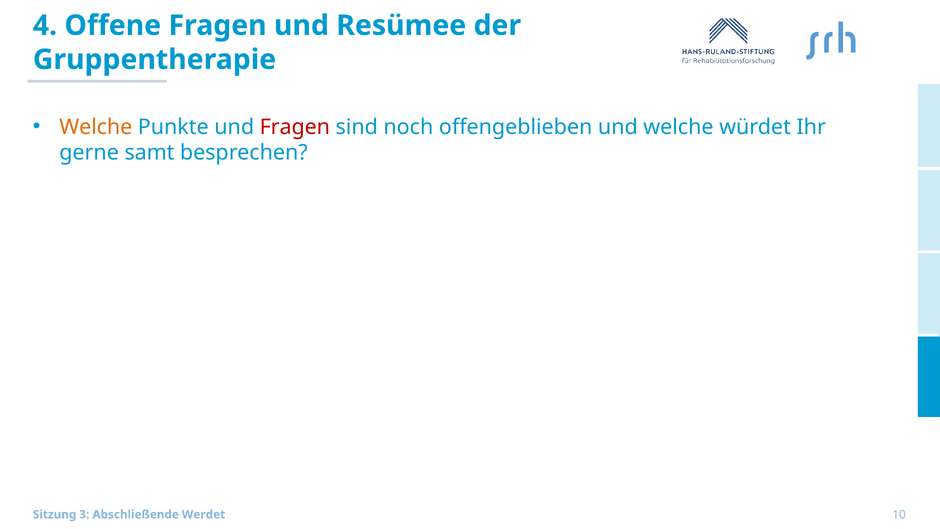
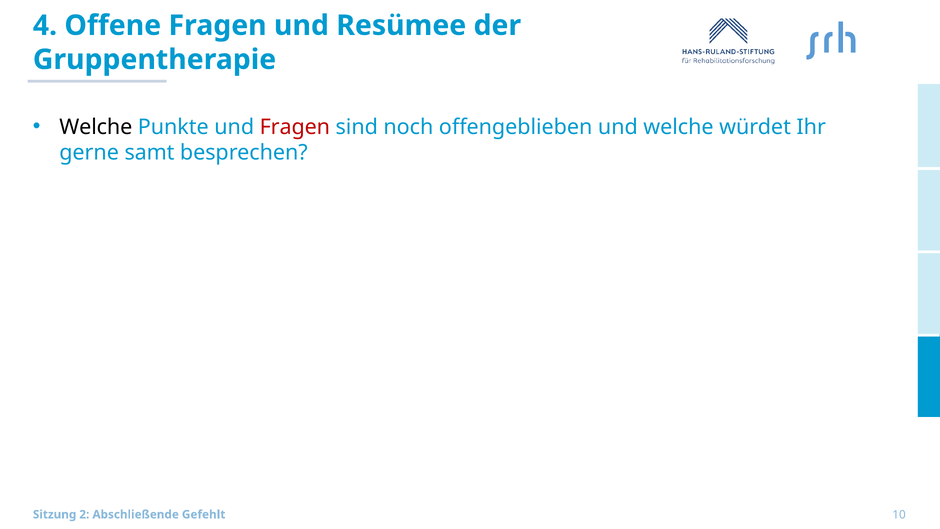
Welche at (96, 127) colour: orange -> black
3: 3 -> 2
Werdet: Werdet -> Gefehlt
